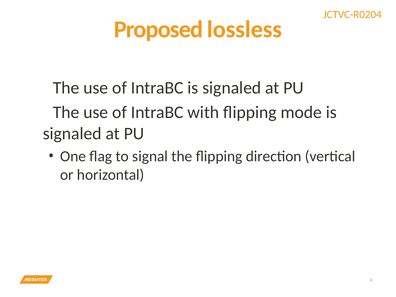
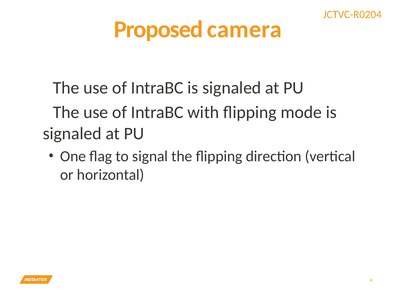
lossless: lossless -> camera
